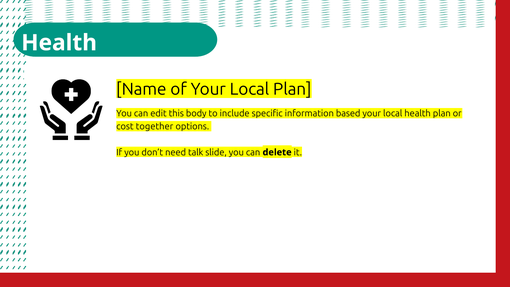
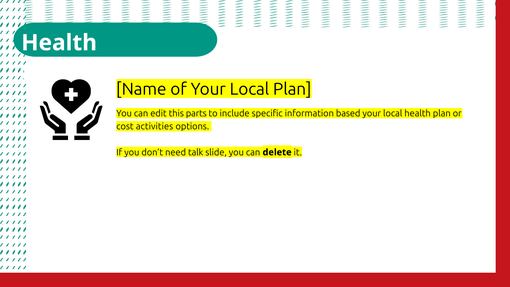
body: body -> parts
together: together -> activities
